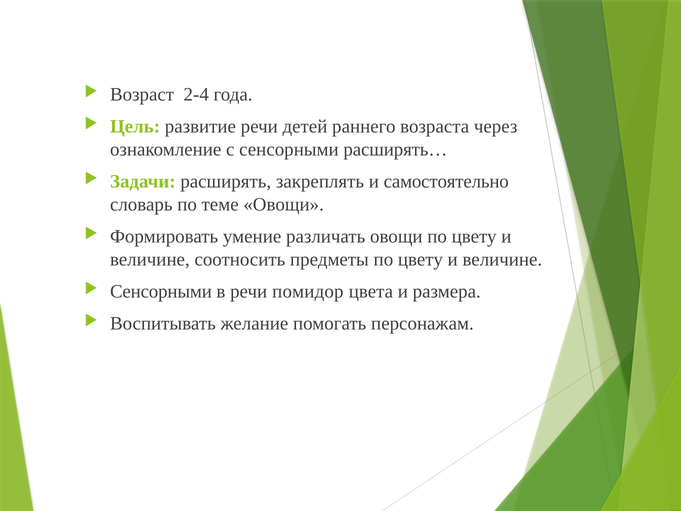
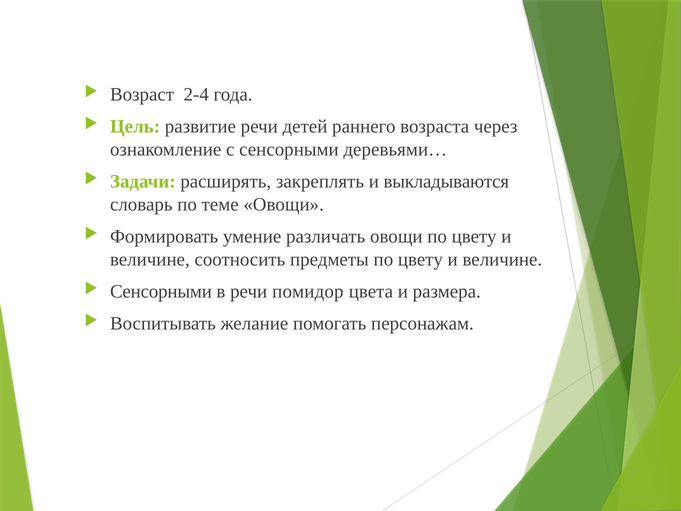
расширять…: расширять… -> деревьями…
самостоятельно: самостоятельно -> выкладываются
